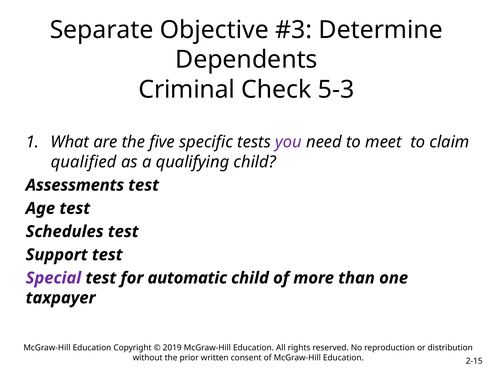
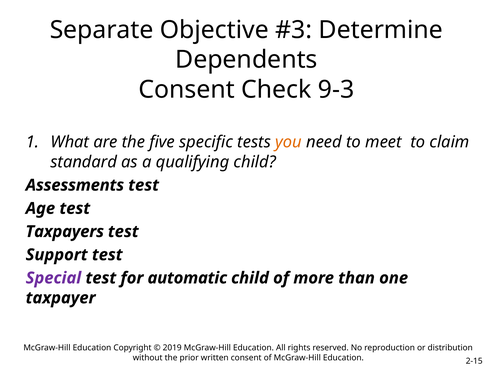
Criminal at (187, 90): Criminal -> Consent
5-3: 5-3 -> 9-3
you colour: purple -> orange
qualified: qualified -> standard
Schedules: Schedules -> Taxpayers
